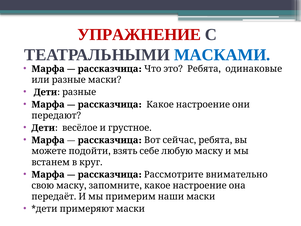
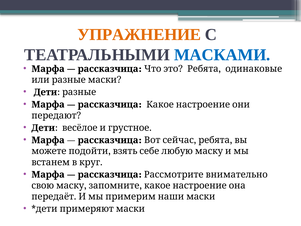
УПРАЖНЕНИЕ colour: red -> orange
